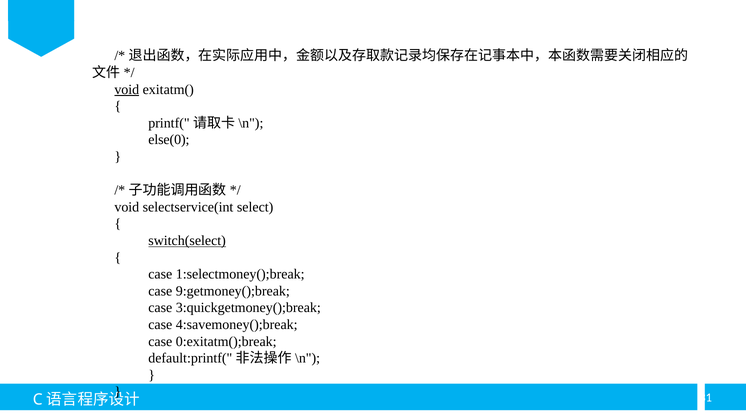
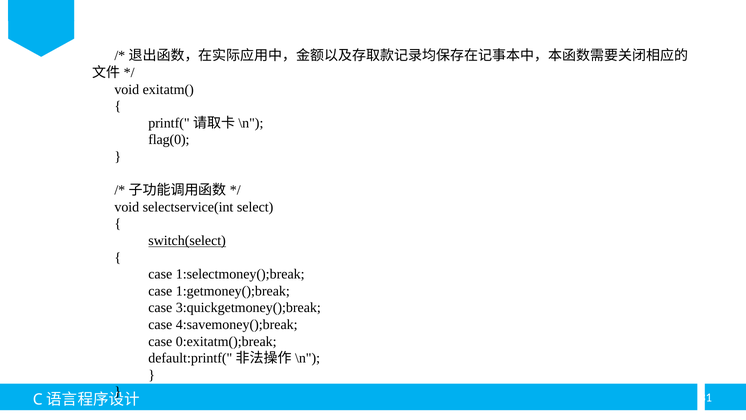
void at (127, 89) underline: present -> none
else(0: else(0 -> flag(0
9:getmoney();break: 9:getmoney();break -> 1:getmoney();break
